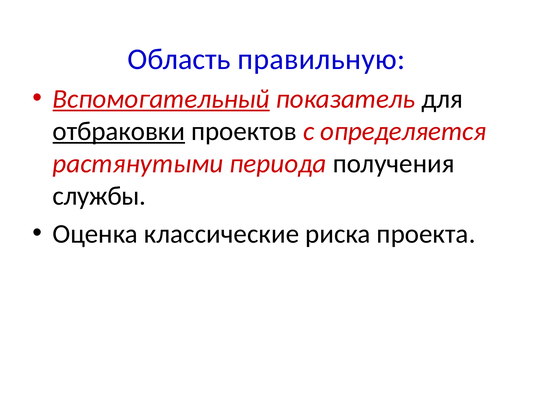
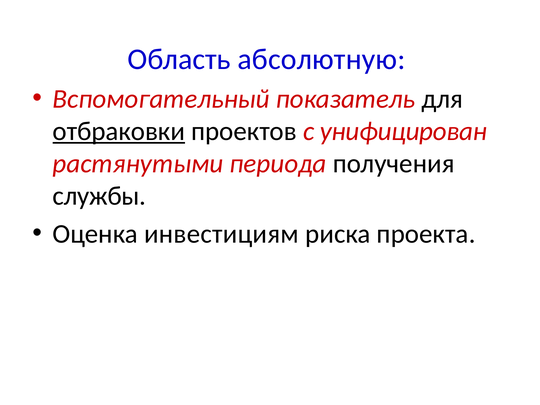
правильную: правильную -> абсолютную
Вспомогательный underline: present -> none
определяется: определяется -> унифицирован
классические: классические -> инвестициям
